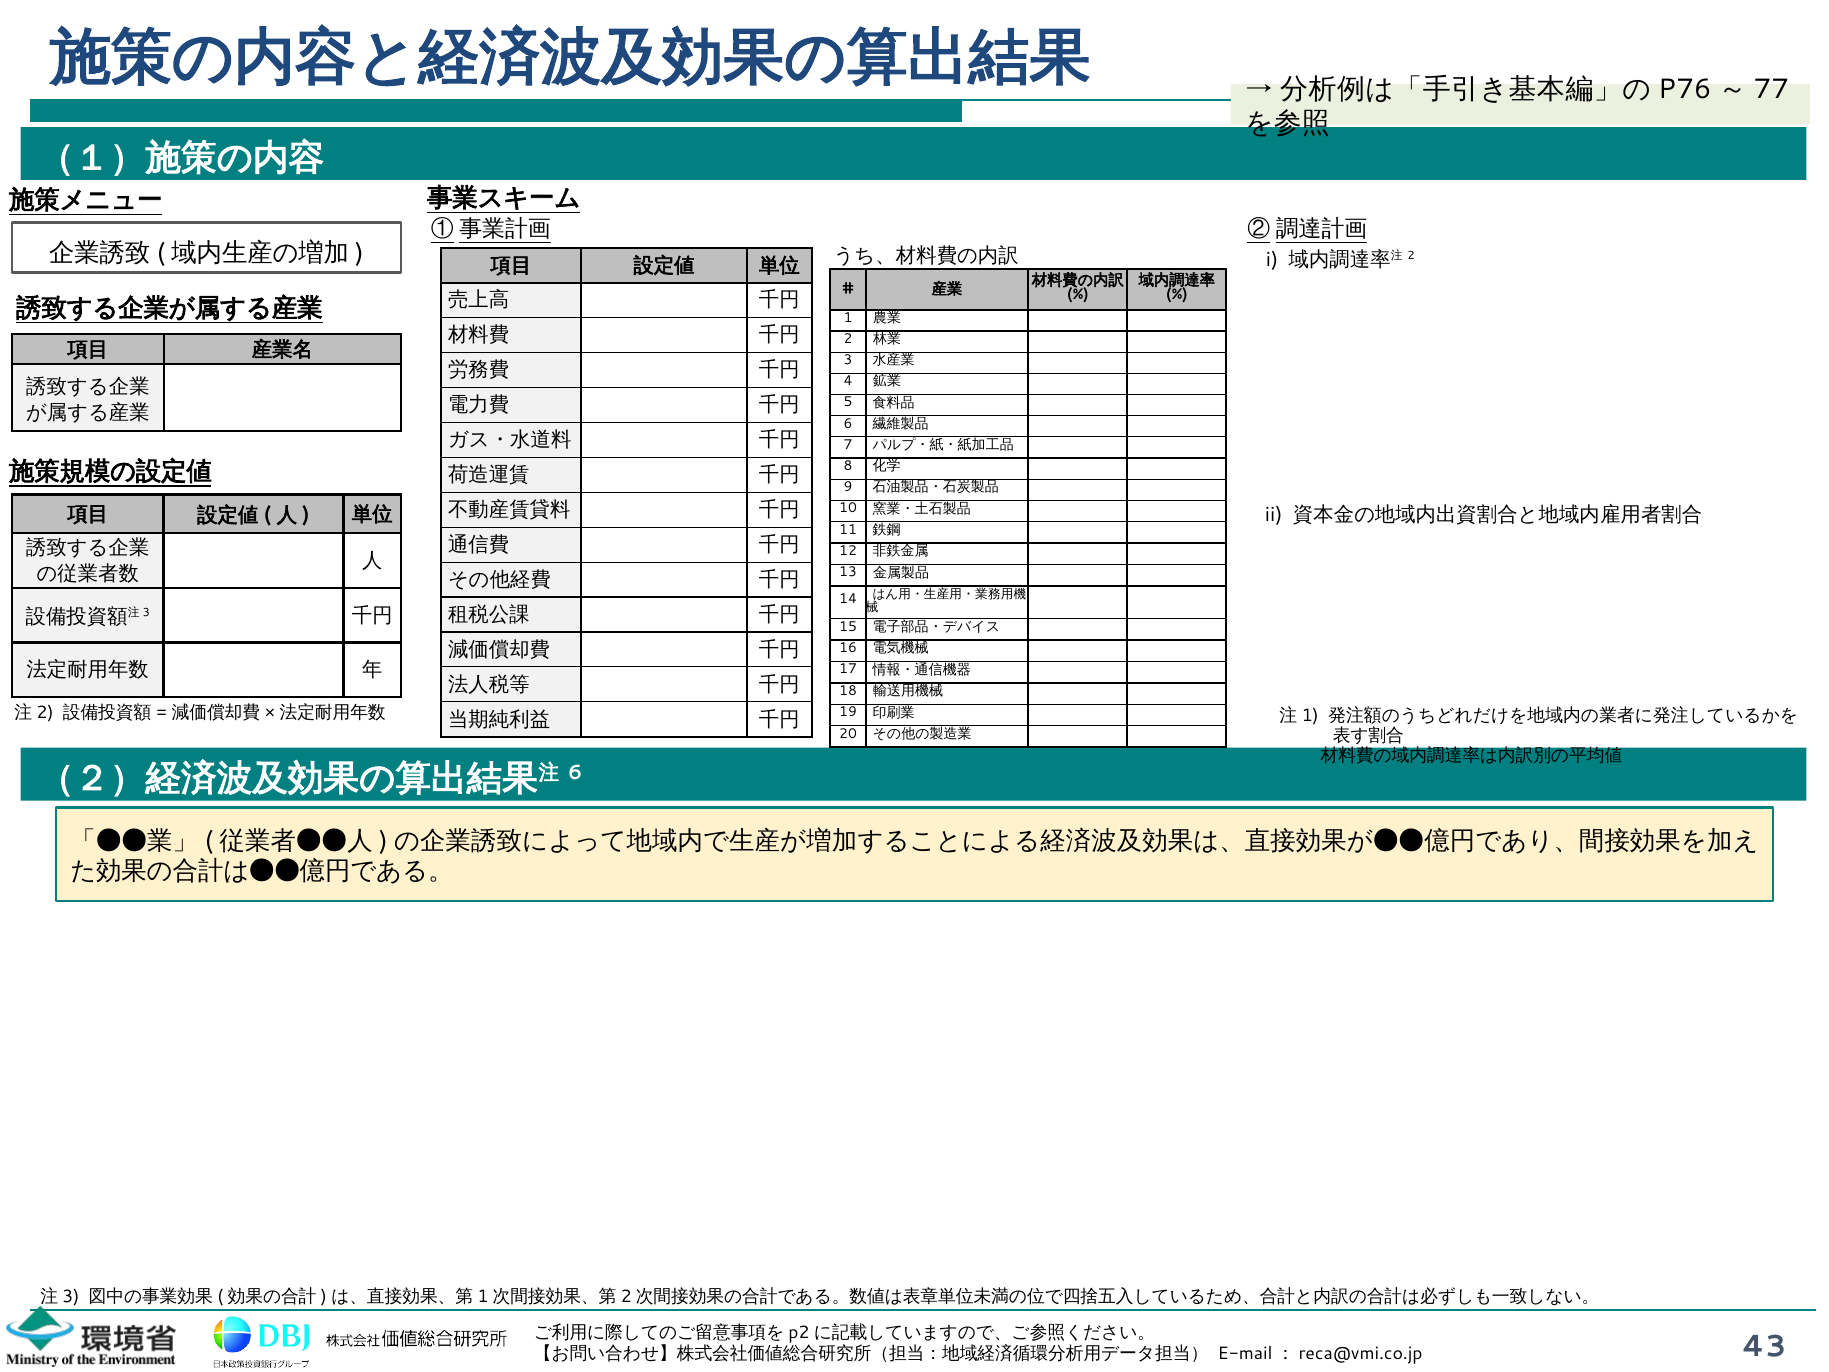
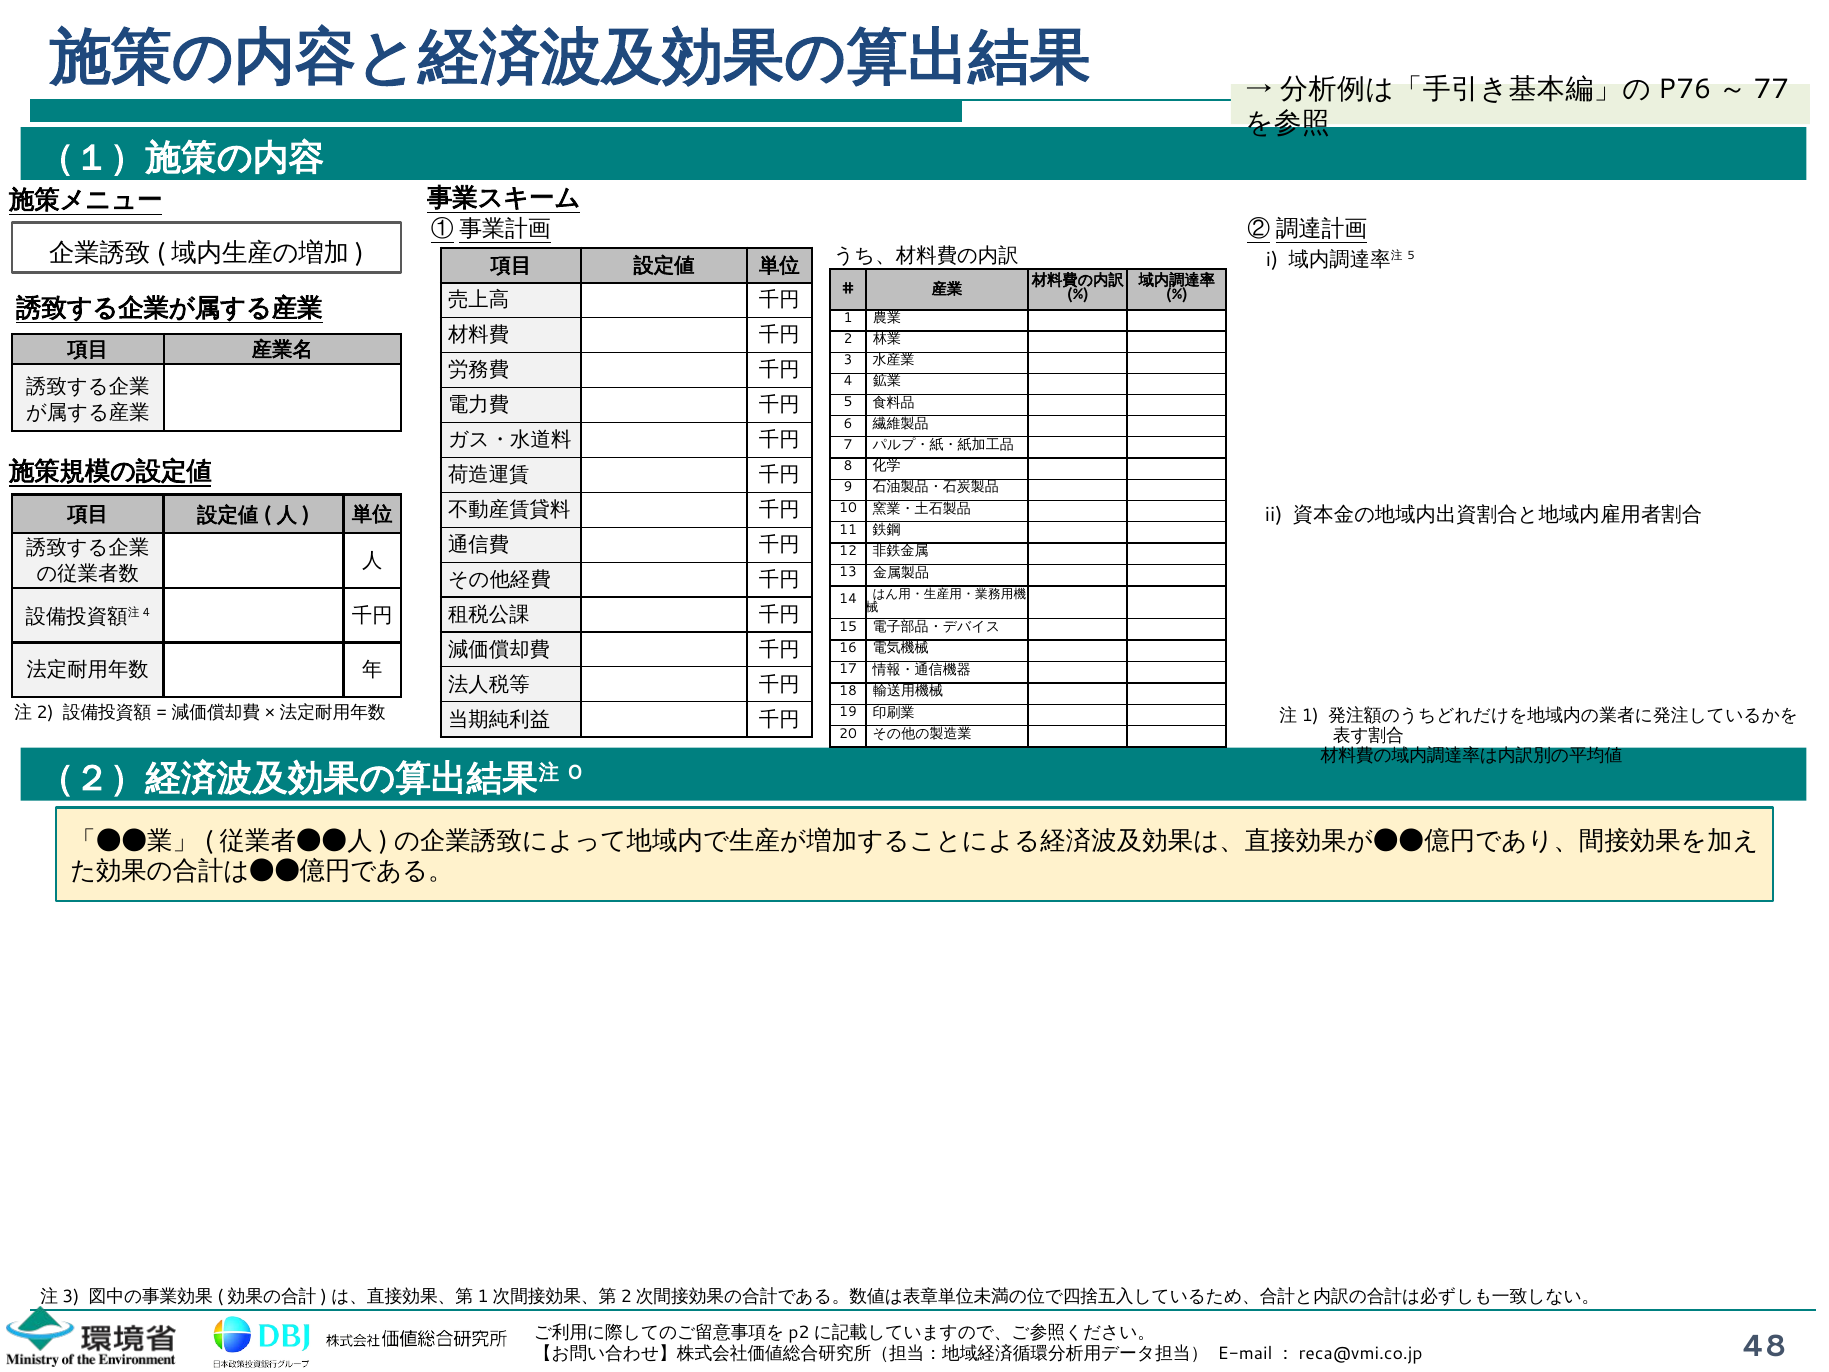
2 at (1411, 256): 2 -> 5
3 at (146, 613): 3 -> 4
6 at (575, 772): 6 -> 0
43: 43 -> 48
